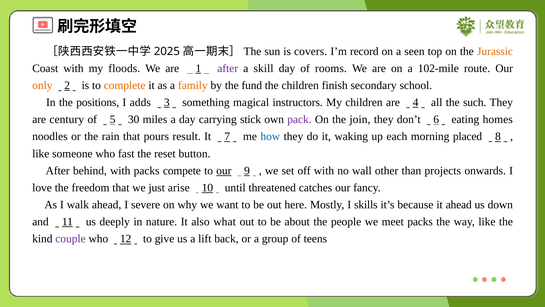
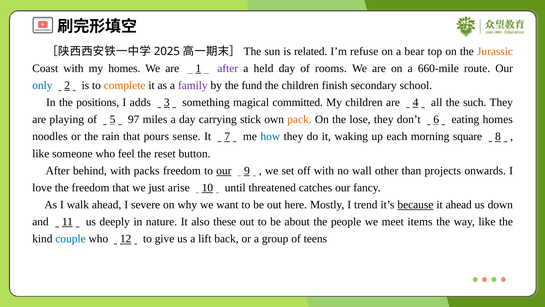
covers: covers -> related
record: record -> refuse
seen: seen -> bear
my floods: floods -> homes
skill: skill -> held
102-mile: 102-mile -> 660-mile
only colour: orange -> blue
family colour: orange -> purple
instructors: instructors -> committed
century: century -> playing
30: 30 -> 97
pack colour: purple -> orange
join: join -> lose
result: result -> sense
placed: placed -> square
fast: fast -> feel
packs compete: compete -> freedom
skills: skills -> trend
because underline: none -> present
what: what -> these
meet packs: packs -> items
couple colour: purple -> blue
